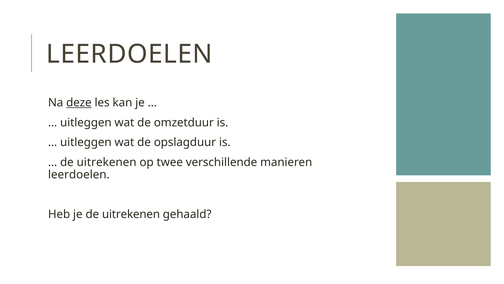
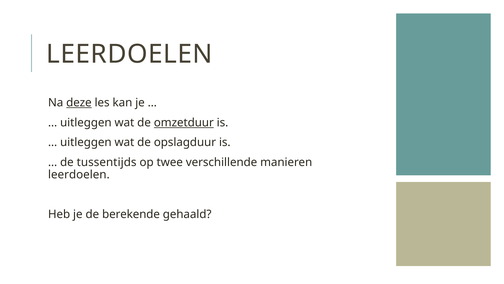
omzetduur underline: none -> present
uitrekenen at (107, 162): uitrekenen -> tussentijds
je de uitrekenen: uitrekenen -> berekende
